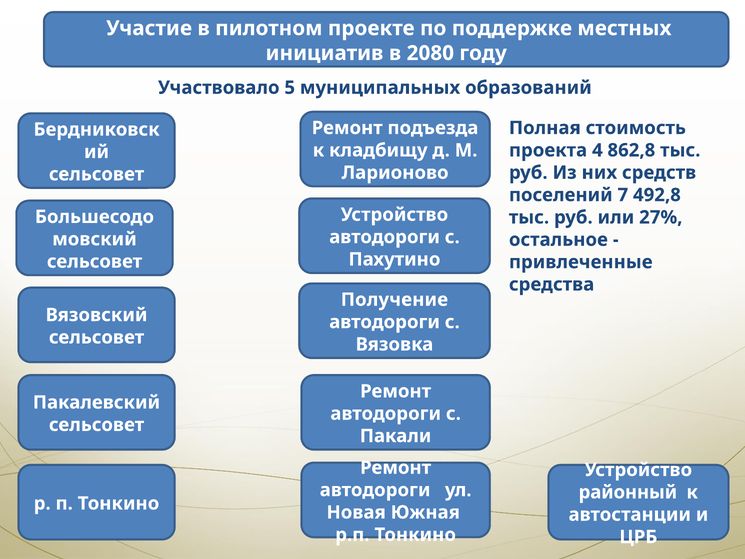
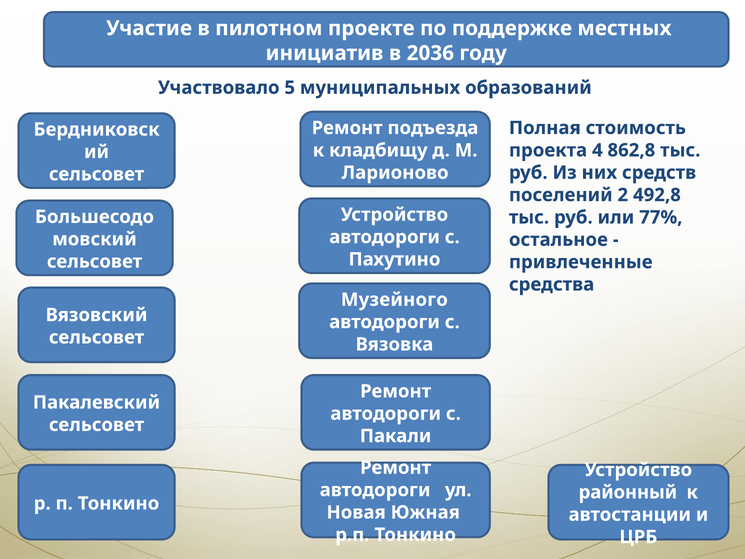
2080: 2080 -> 2036
7: 7 -> 2
27%: 27% -> 77%
Получение: Получение -> Музейного
